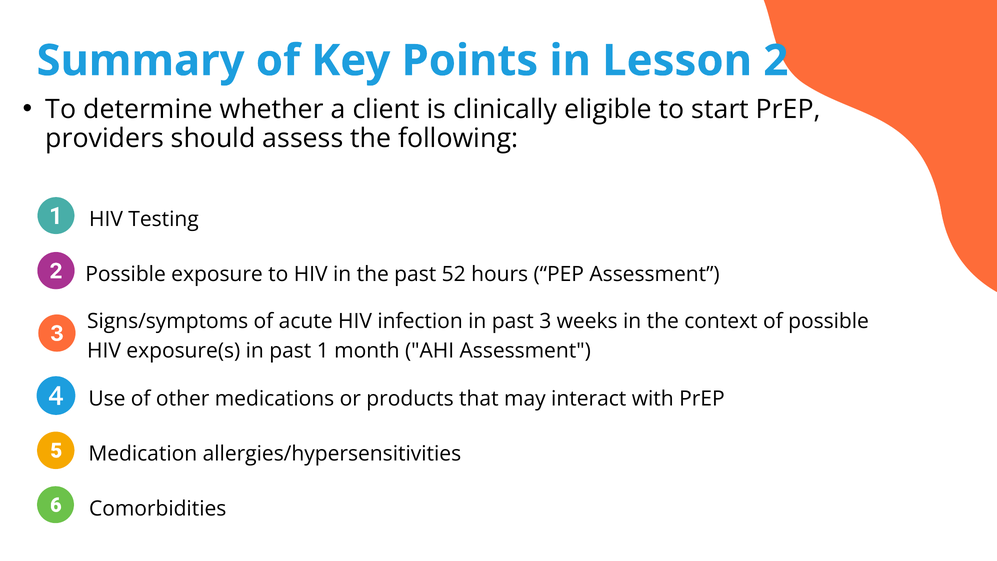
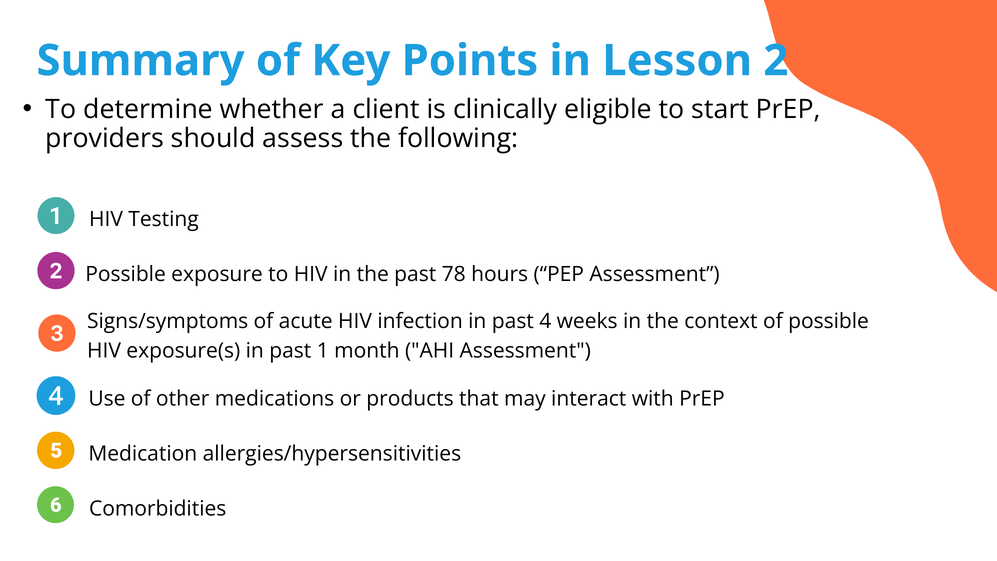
52: 52 -> 78
3: 3 -> 4
